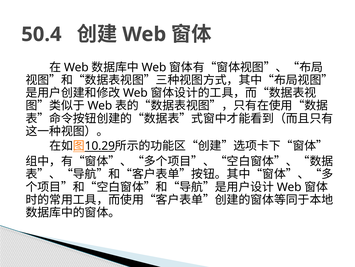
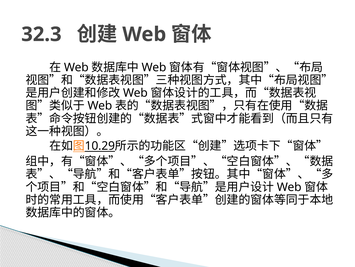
50.4: 50.4 -> 32.3
